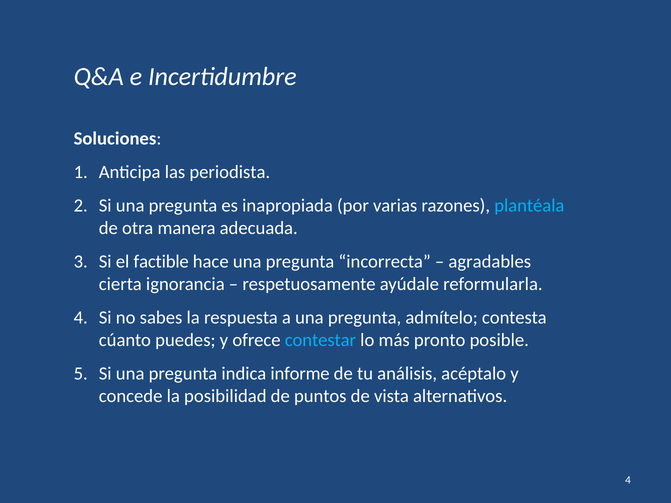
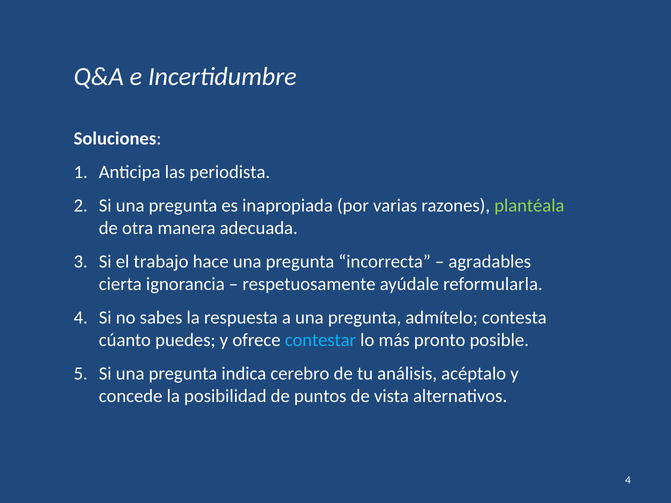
plantéala colour: light blue -> light green
factible: factible -> trabajo
informe: informe -> cerebro
